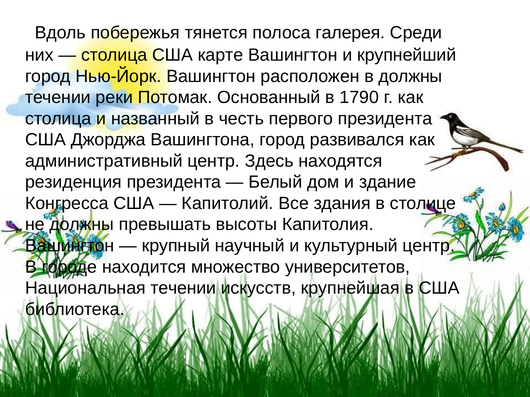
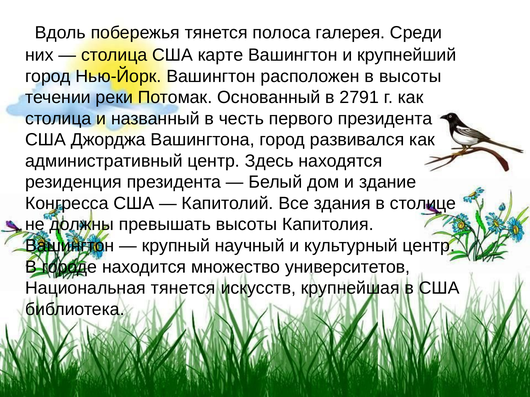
в должны: должны -> высоты
1790: 1790 -> 2791
Национальная течении: течении -> тянется
